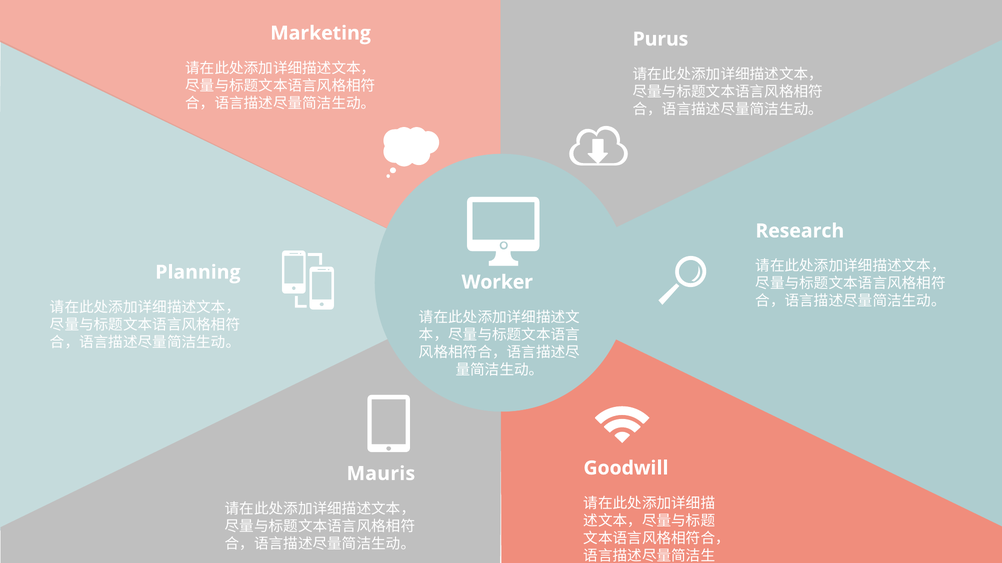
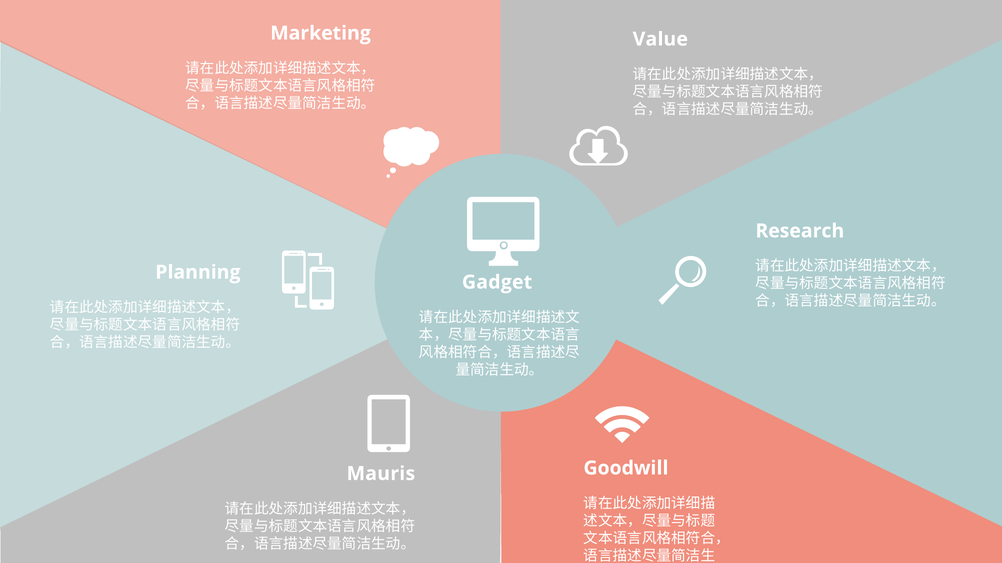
Purus: Purus -> Value
Worker: Worker -> Gadget
